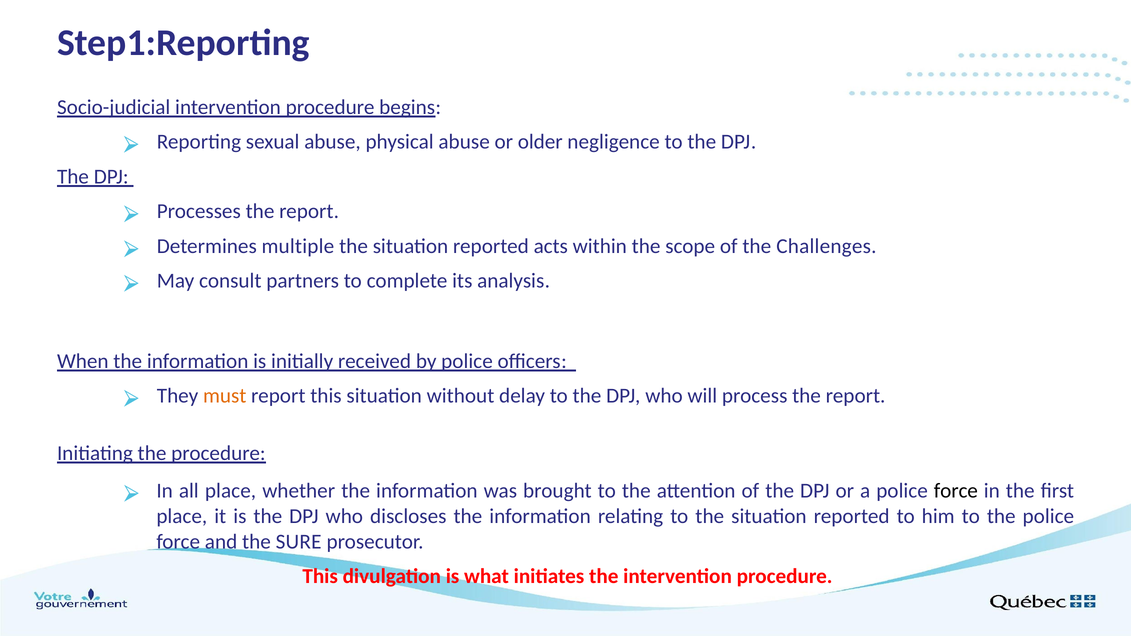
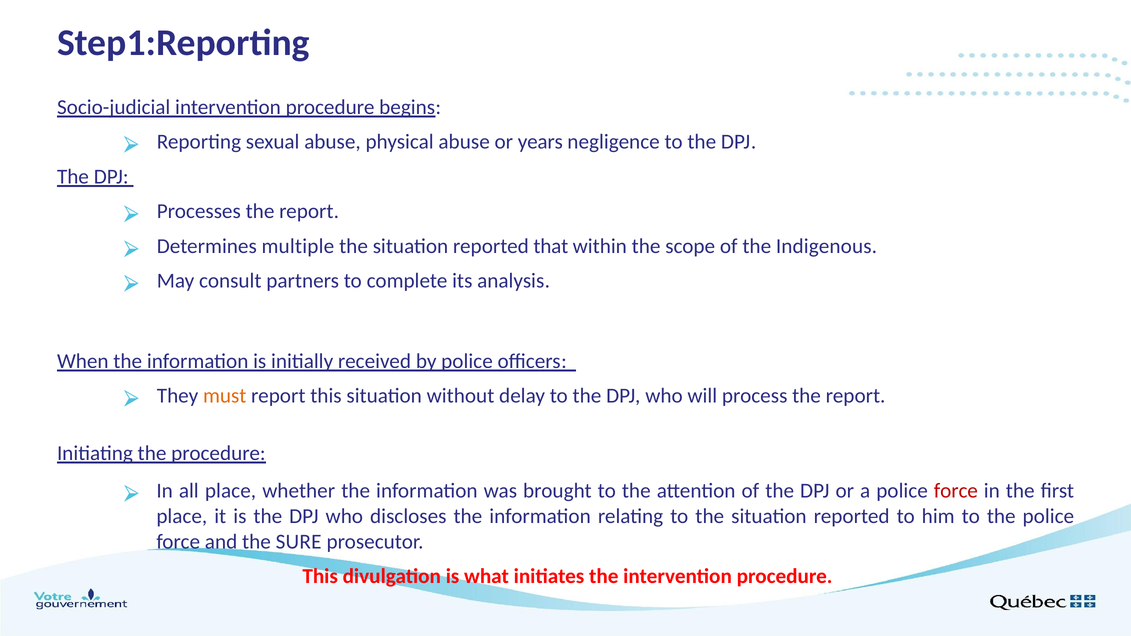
older: older -> years
acts: acts -> that
Challenges: Challenges -> Indigenous
force at (956, 491) colour: black -> red
